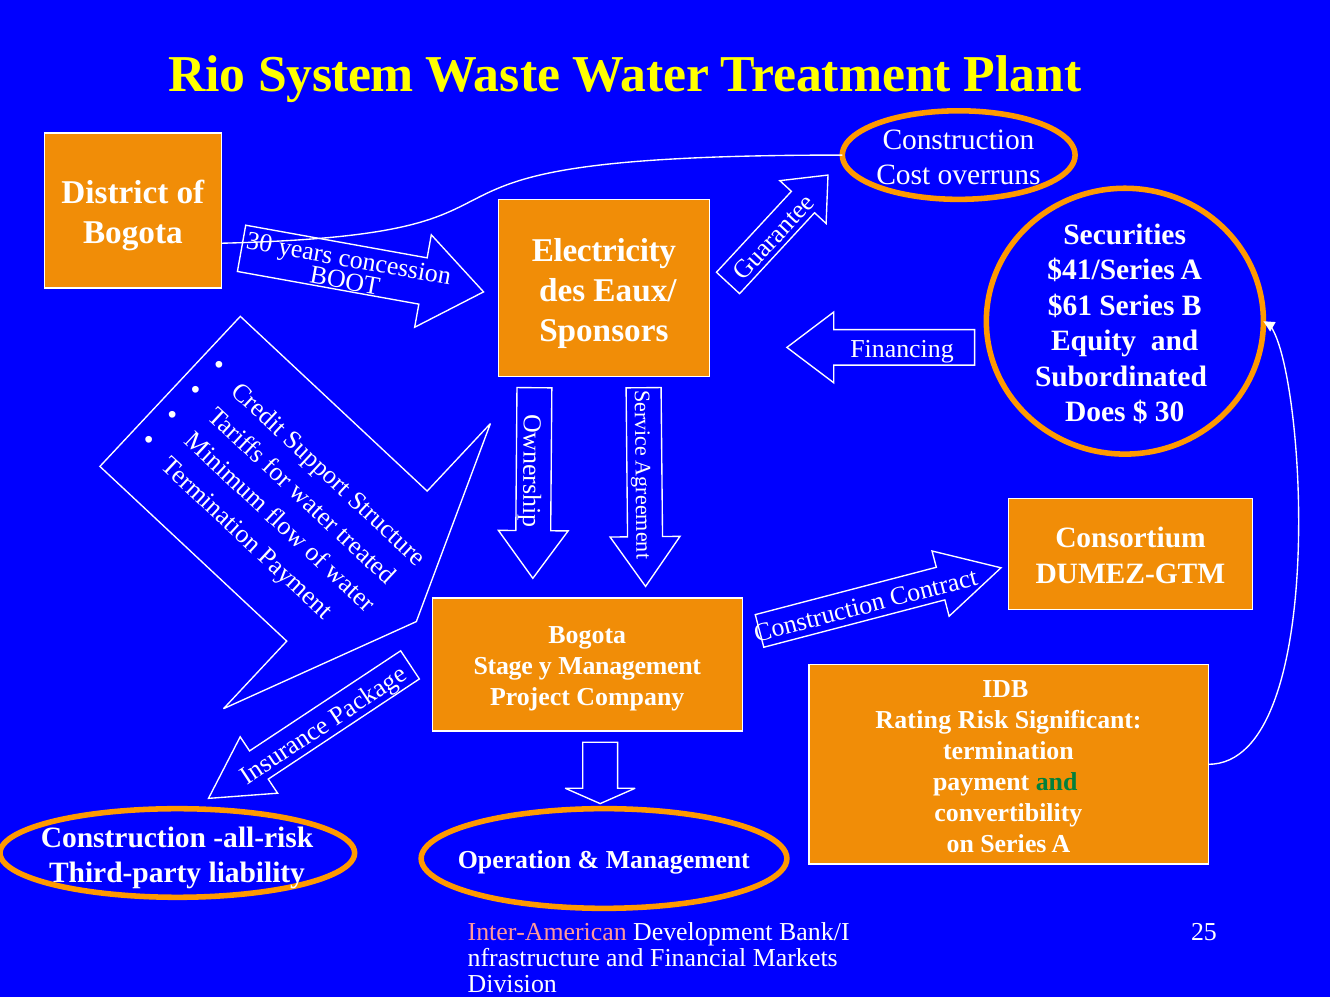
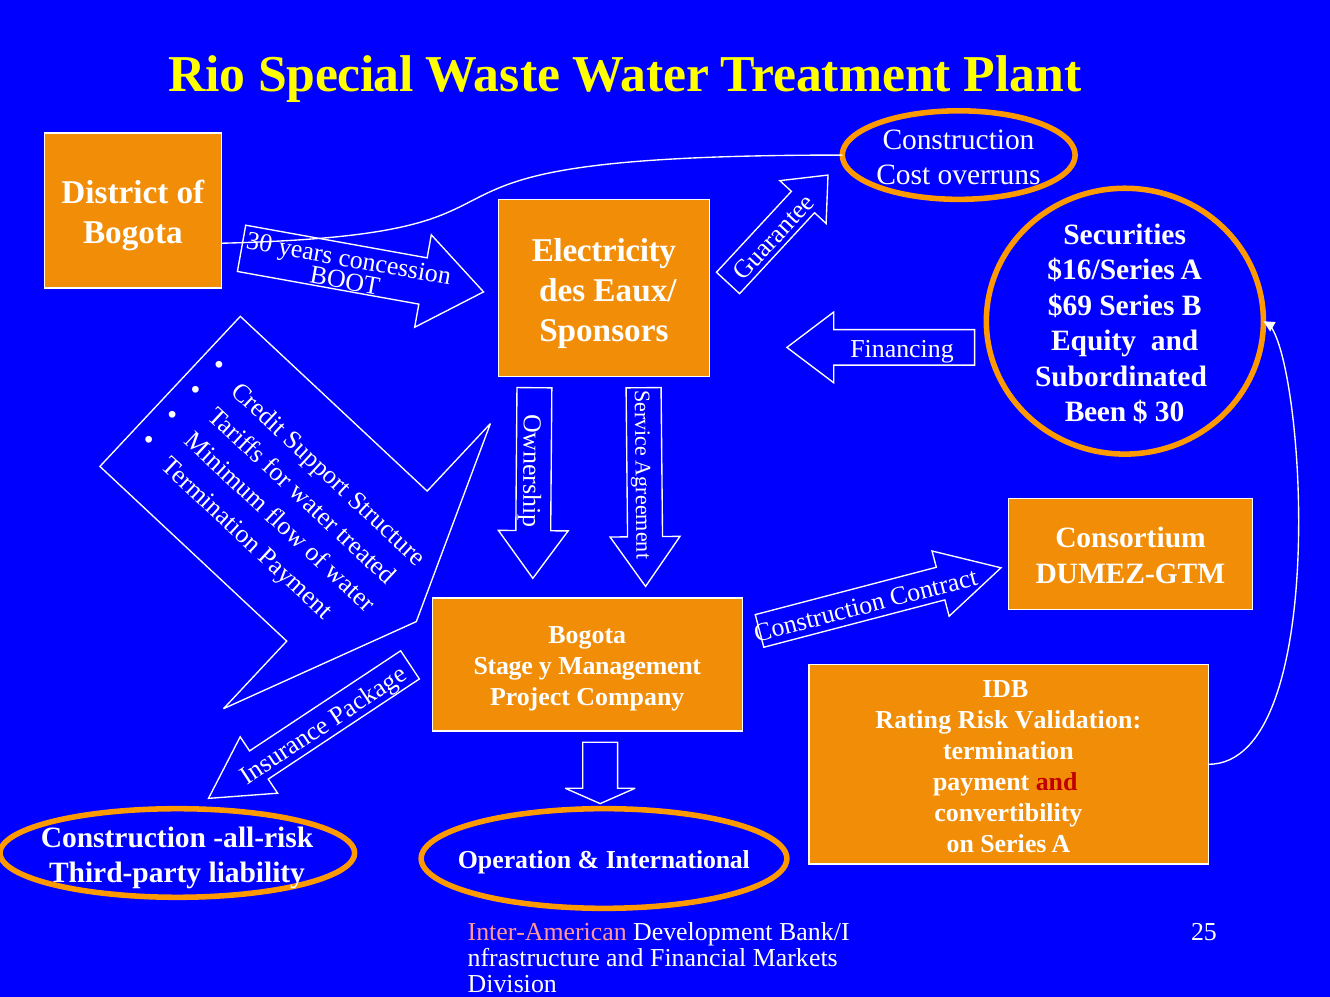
System: System -> Special
$41/Series: $41/Series -> $16/Series
$61: $61 -> $69
Does: Does -> Been
Significant: Significant -> Validation
and at (1057, 782) colour: green -> red
Management at (678, 861): Management -> International
